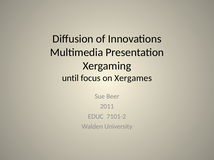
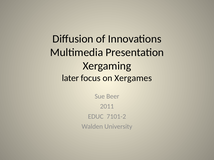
until: until -> later
